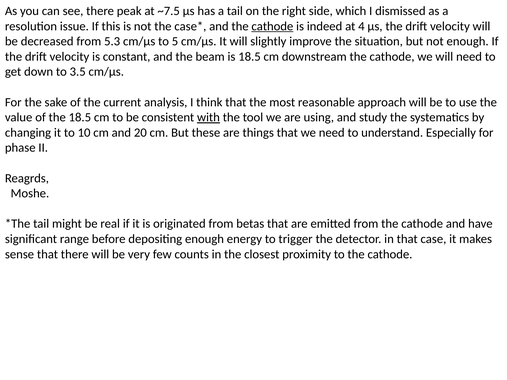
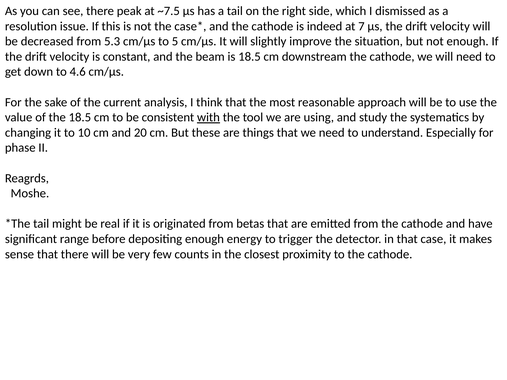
cathode at (272, 26) underline: present -> none
4: 4 -> 7
3.5: 3.5 -> 4.6
